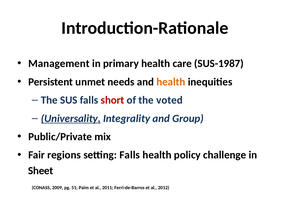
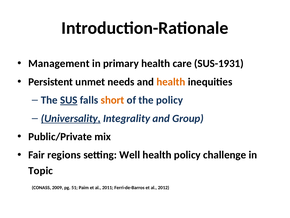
SUS-1987: SUS-1987 -> SUS-1931
SUS underline: none -> present
short colour: red -> orange
the voted: voted -> policy
setting Falls: Falls -> Well
Sheet: Sheet -> Topic
